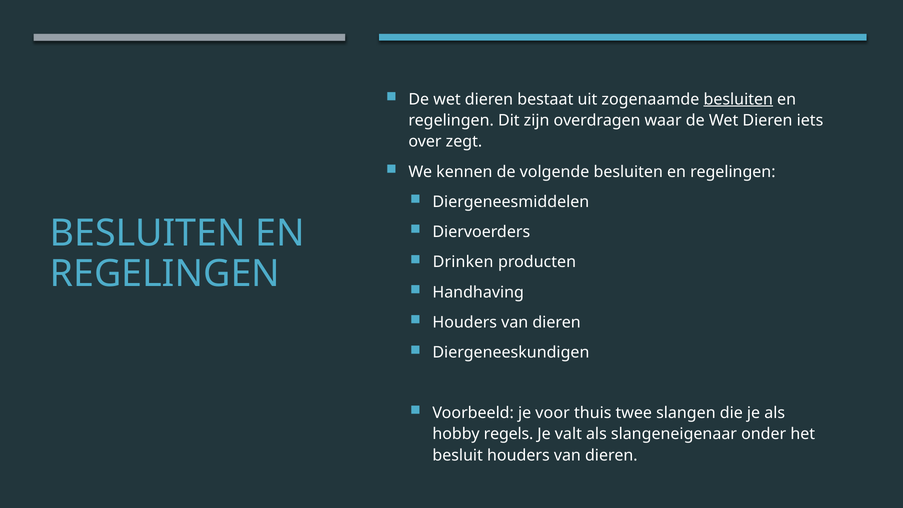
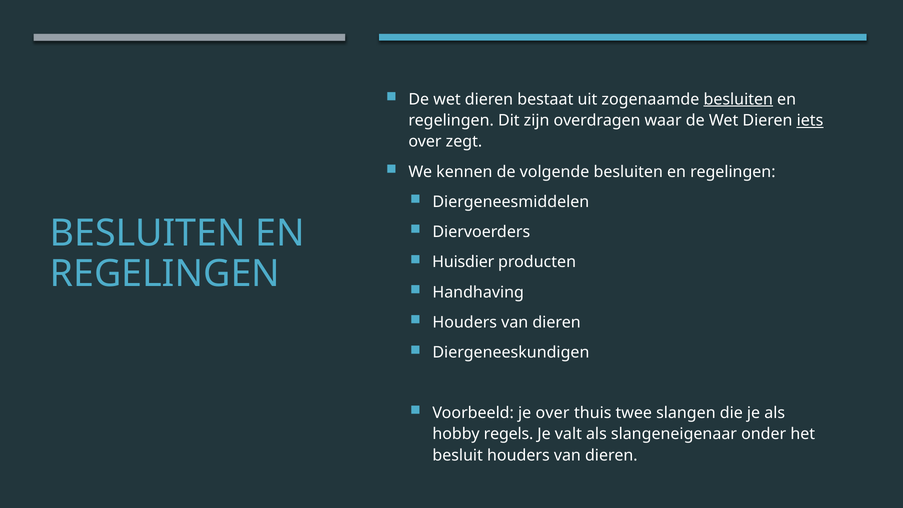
iets underline: none -> present
Drinken: Drinken -> Huisdier
je voor: voor -> over
